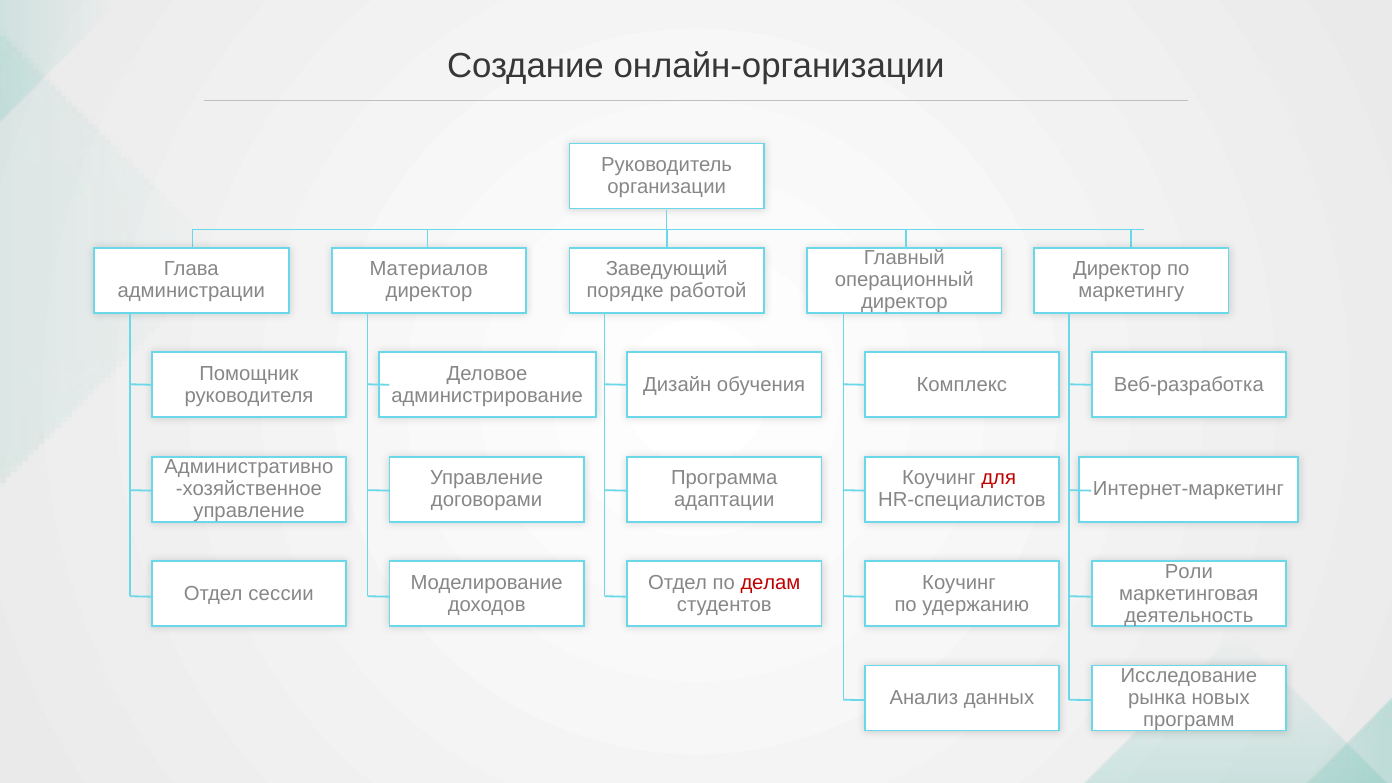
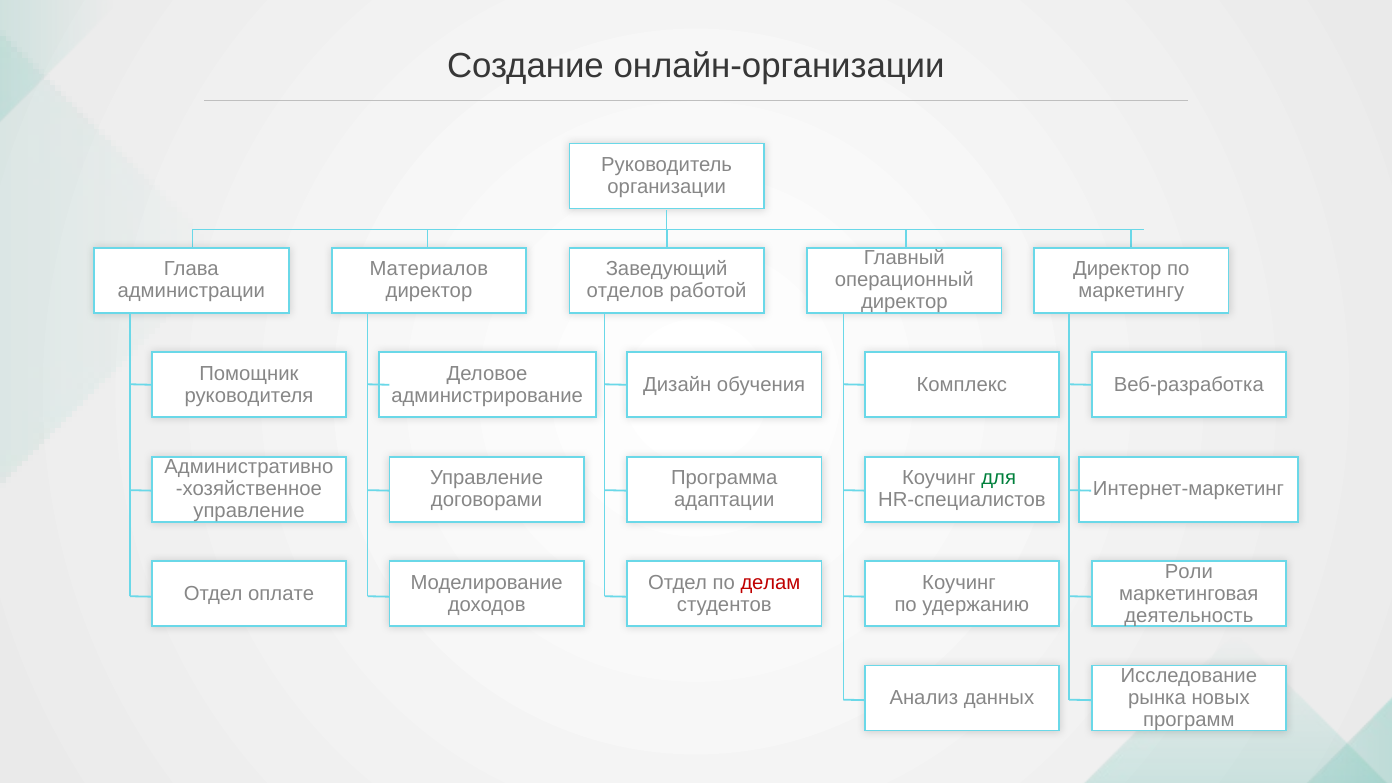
порядке: порядке -> отделов
для colour: red -> green
сессии: сессии -> оплате
